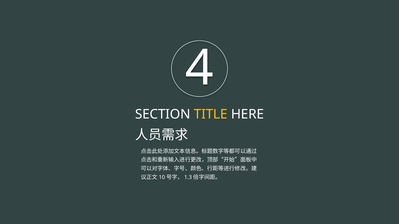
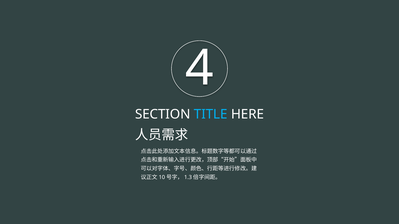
TITLE colour: yellow -> light blue
